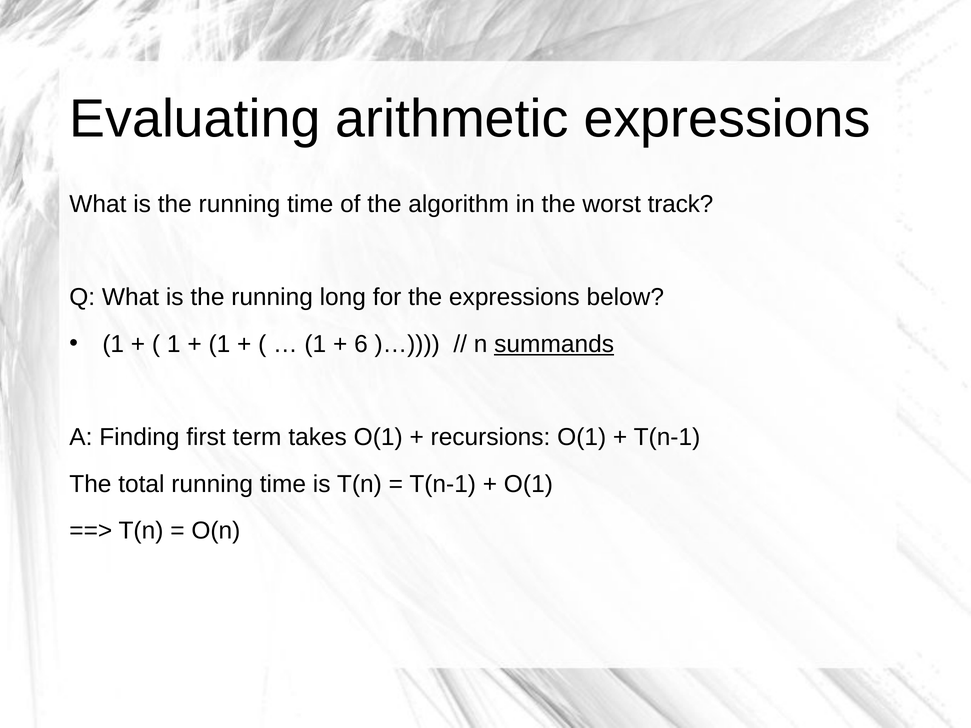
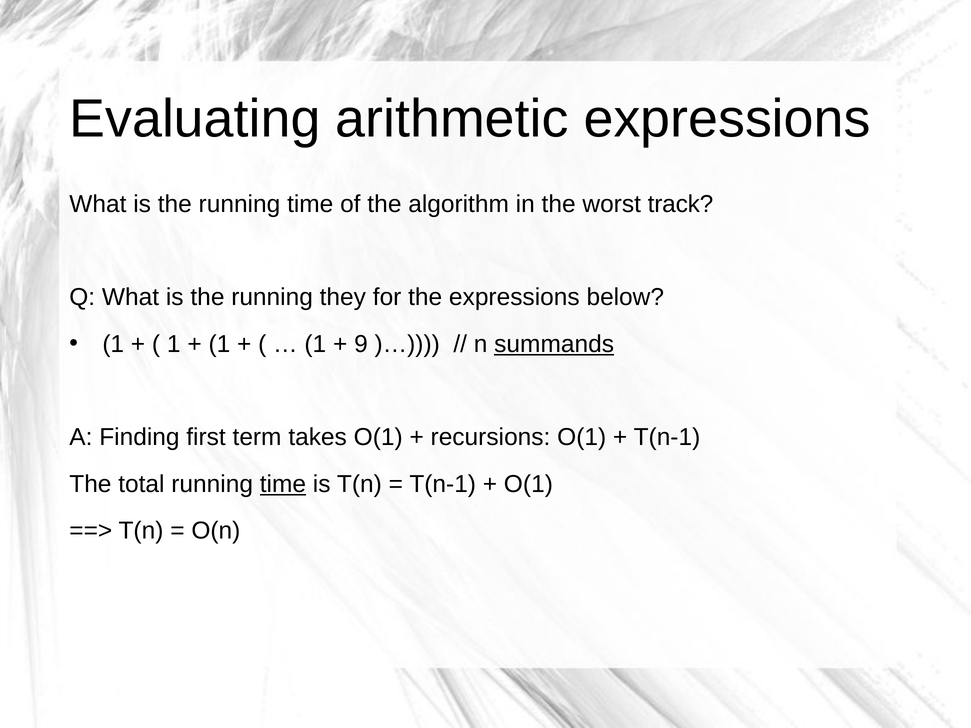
long: long -> they
6: 6 -> 9
time at (283, 484) underline: none -> present
